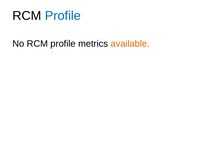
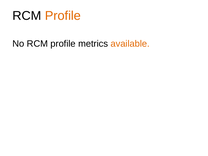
Profile at (63, 16) colour: blue -> orange
